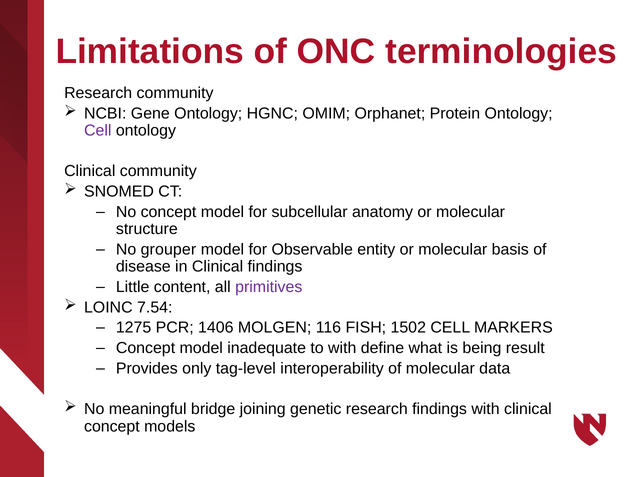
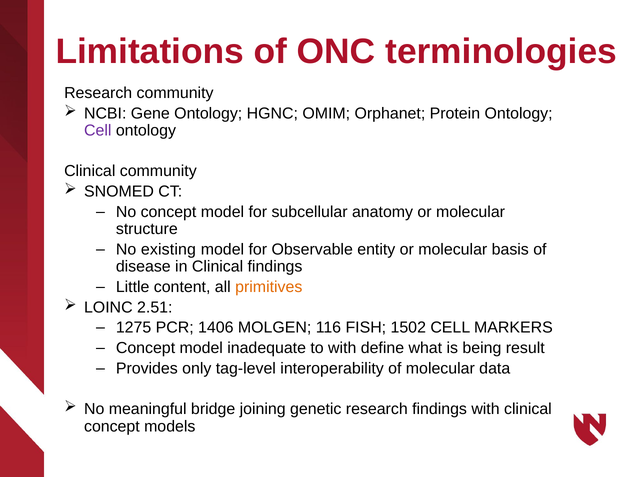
grouper: grouper -> existing
primitives colour: purple -> orange
7.54: 7.54 -> 2.51
